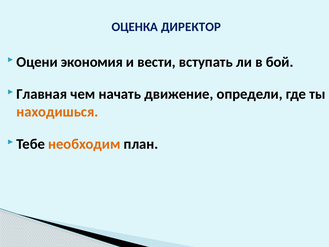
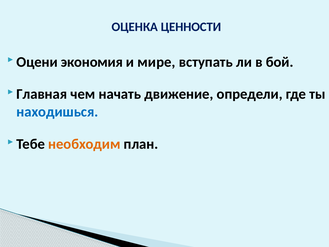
ДИРЕКТОР: ДИРЕКТОР -> ЦЕННОСТИ
вести: вести -> мире
находишься colour: orange -> blue
